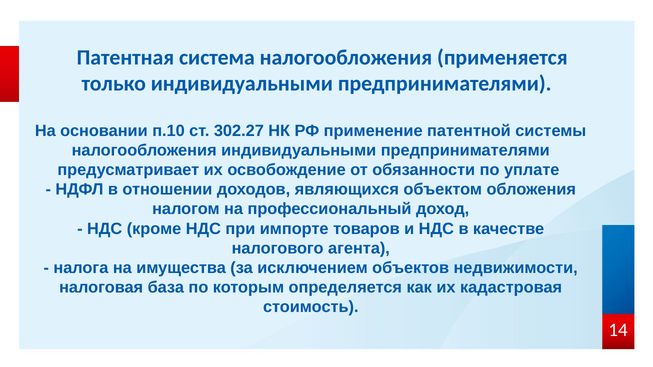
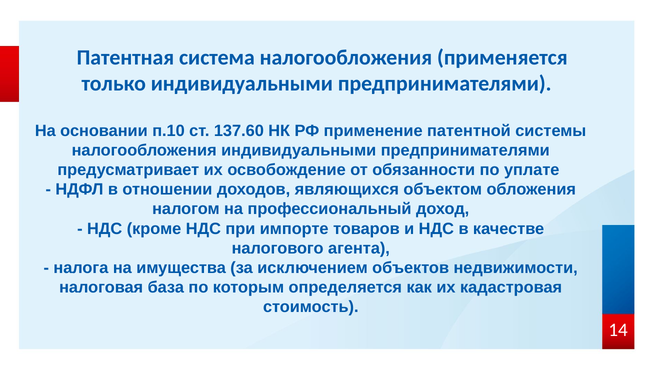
302.27: 302.27 -> 137.60
